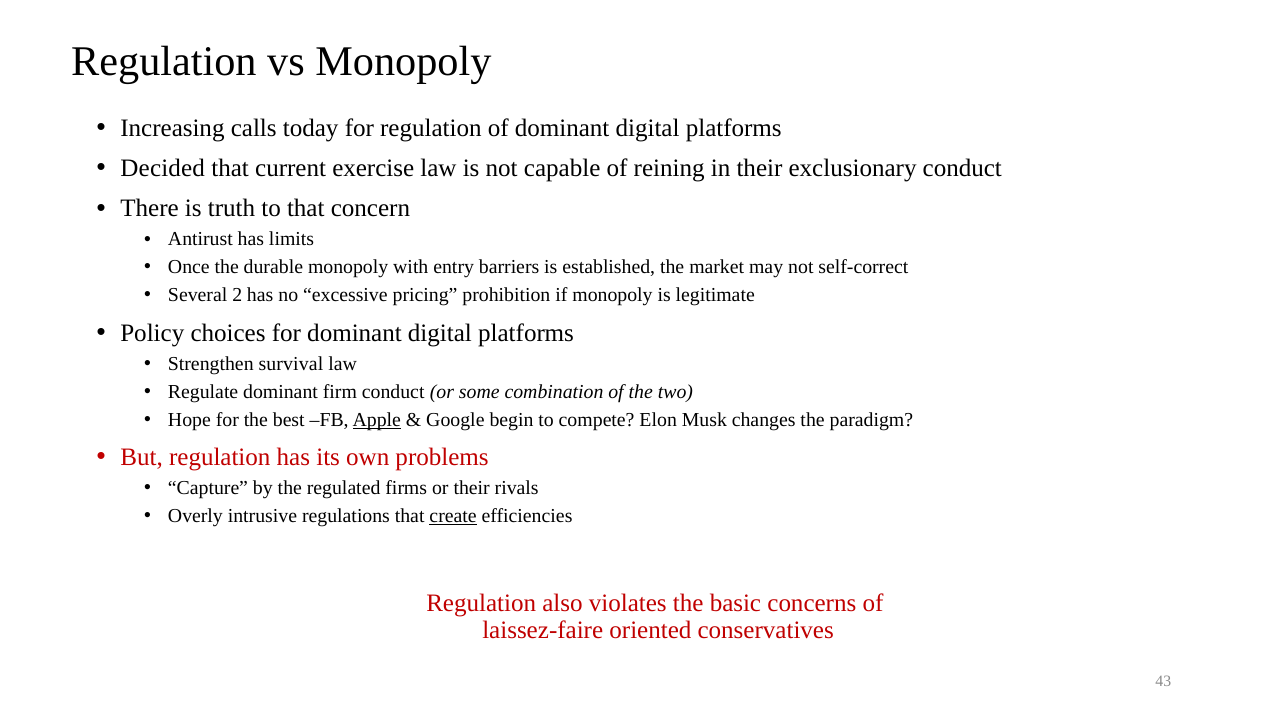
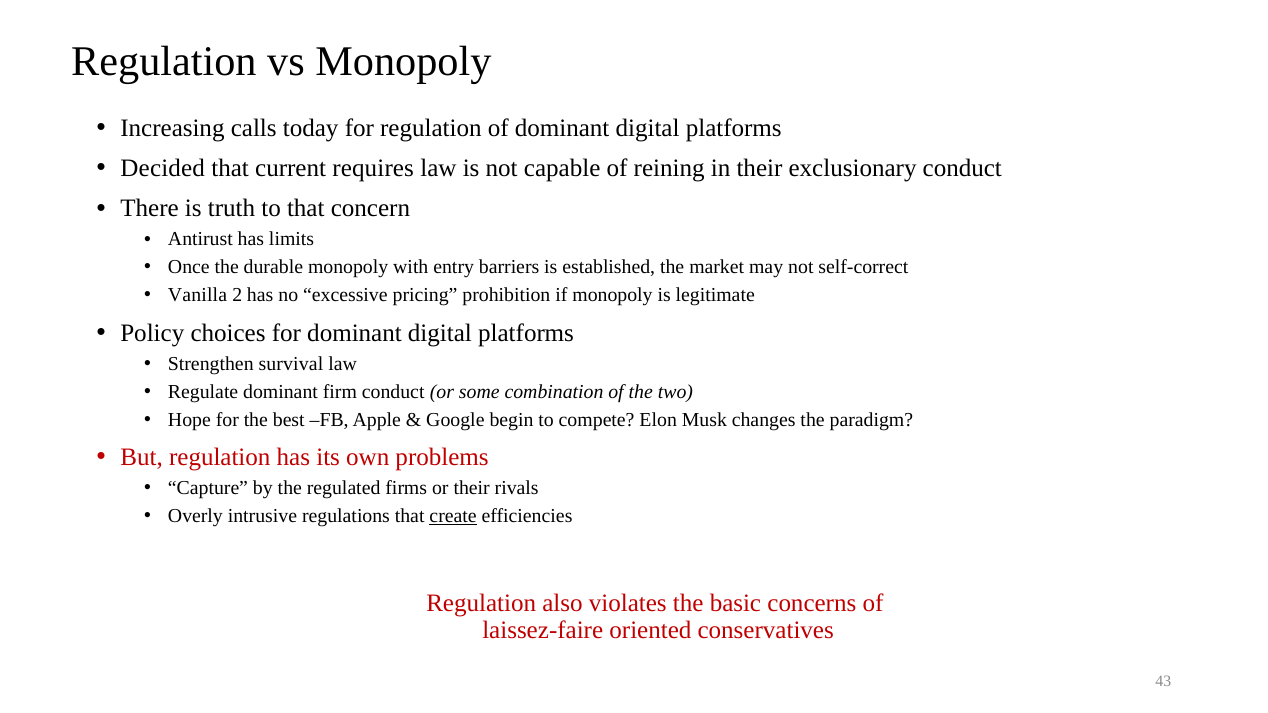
exercise: exercise -> requires
Several: Several -> Vanilla
Apple underline: present -> none
